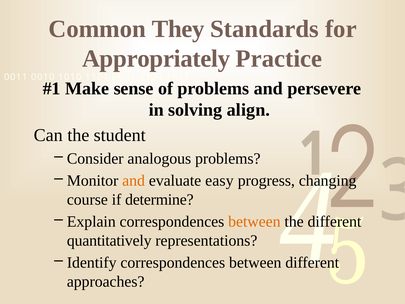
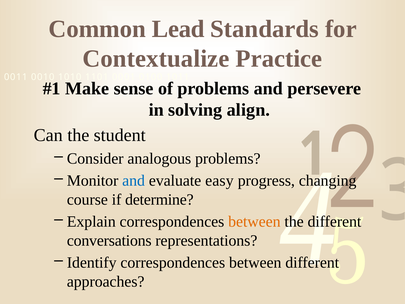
They: They -> Lead
Appropriately: Appropriately -> Contextualize
and at (134, 180) colour: orange -> blue
quantitatively: quantitatively -> conversations
